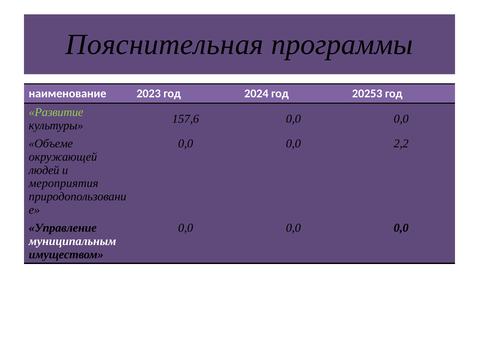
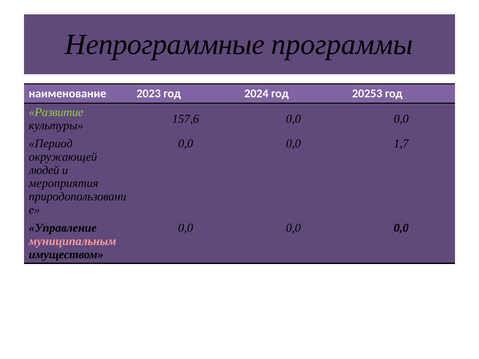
Пояснительная: Пояснительная -> Непрограммные
Объеме: Объеме -> Период
2,2: 2,2 -> 1,7
муниципальным colour: white -> pink
